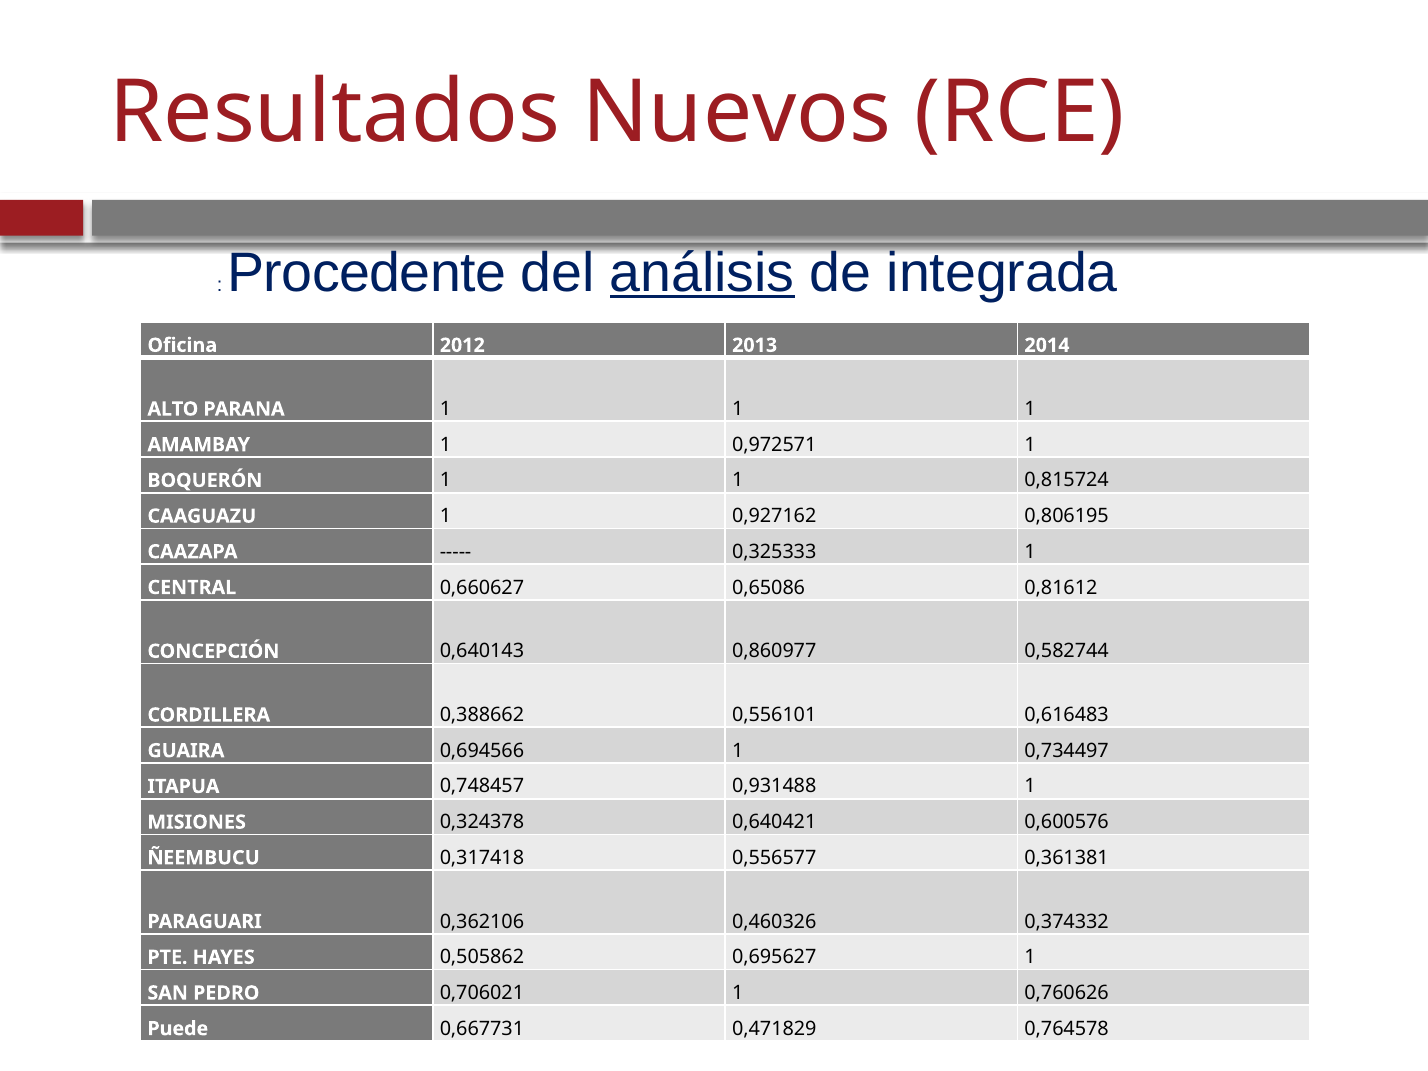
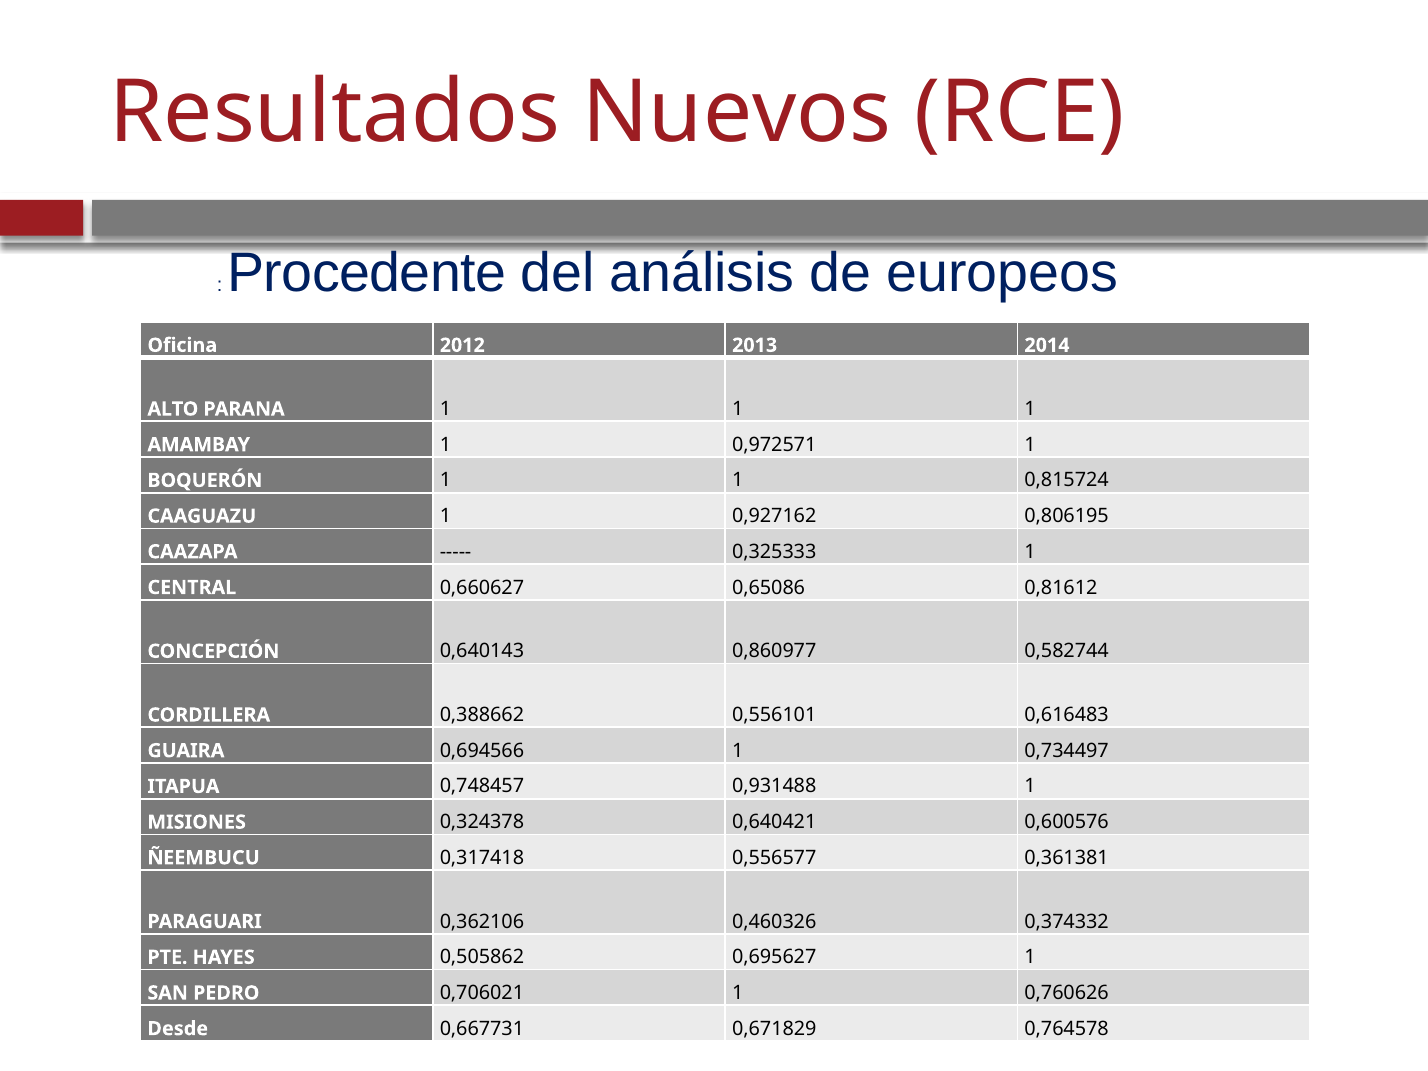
análisis underline: present -> none
integrada: integrada -> europeos
Puede: Puede -> Desde
0,471829: 0,471829 -> 0,671829
